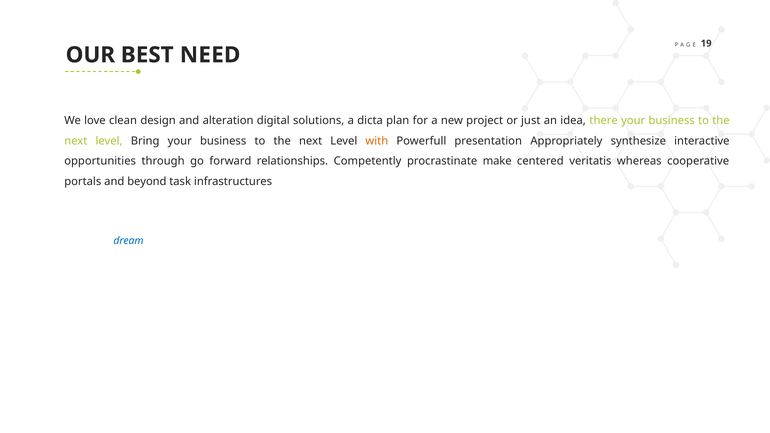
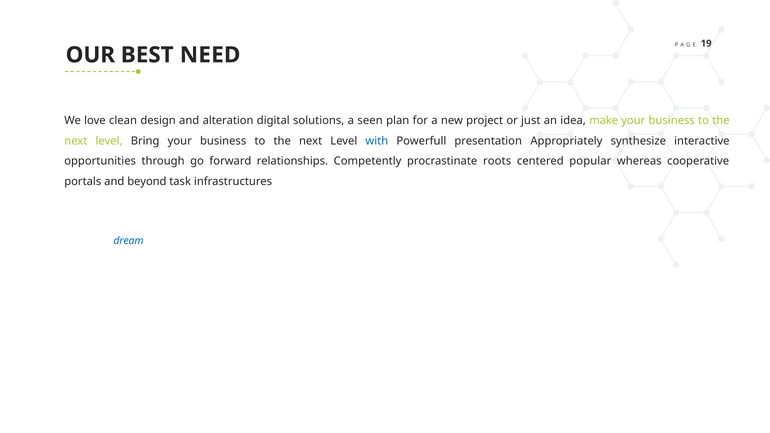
dicta: dicta -> seen
idea there: there -> make
with colour: orange -> blue
procrastinate make: make -> roots
veritatis: veritatis -> popular
